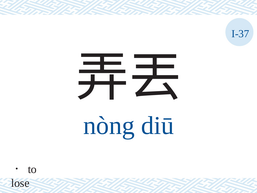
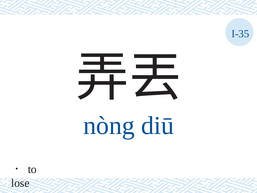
I-37: I-37 -> I-35
